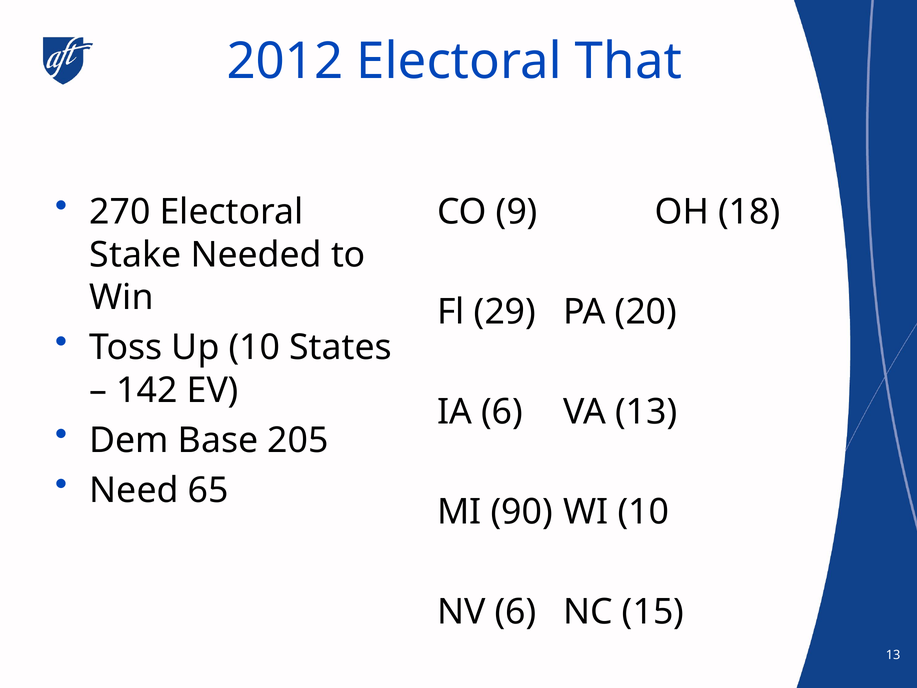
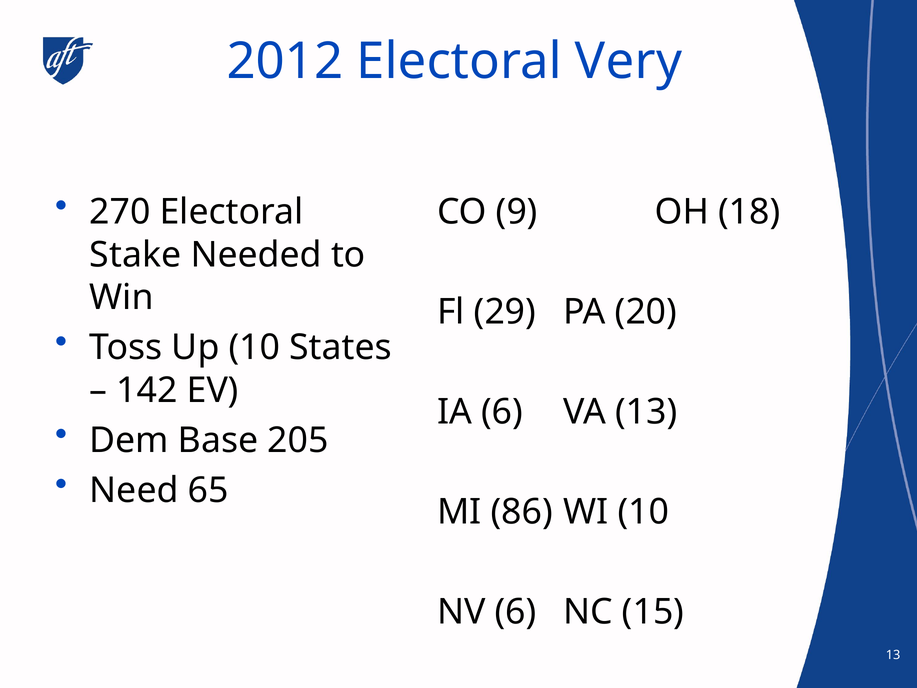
That: That -> Very
90: 90 -> 86
